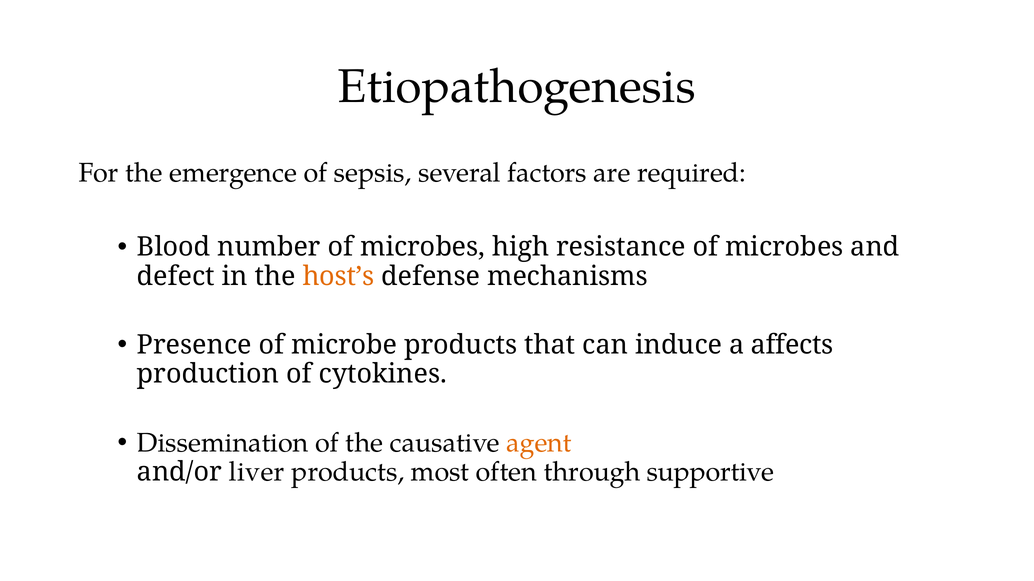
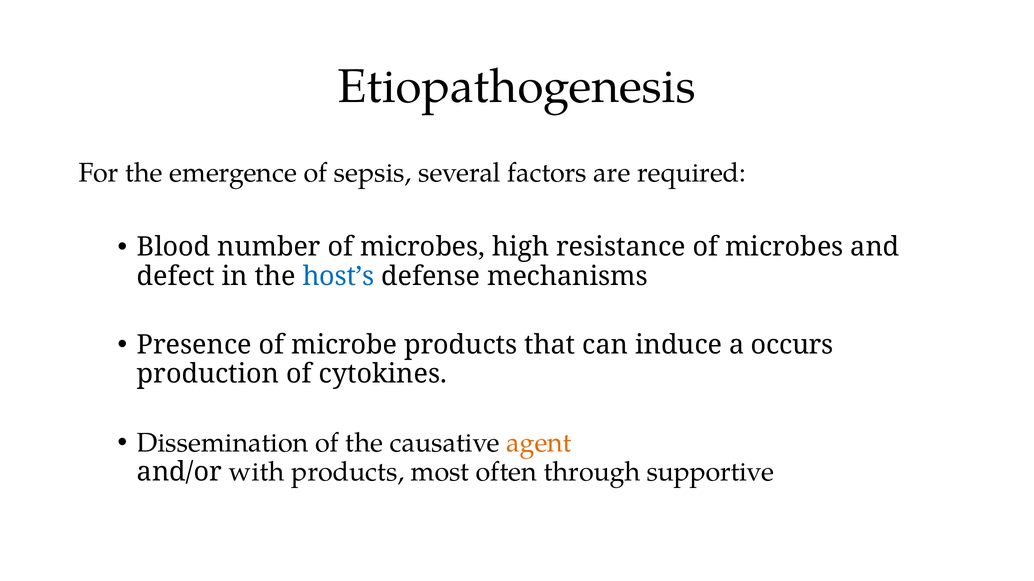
host’s colour: orange -> blue
affects: affects -> occurs
liver: liver -> with
